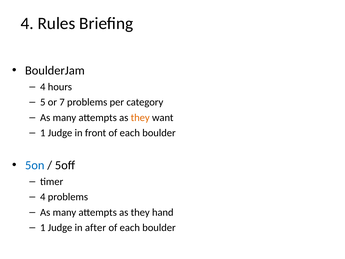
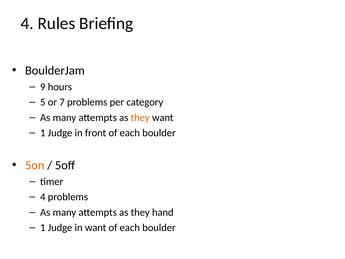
4 at (43, 87): 4 -> 9
5on colour: blue -> orange
in after: after -> want
